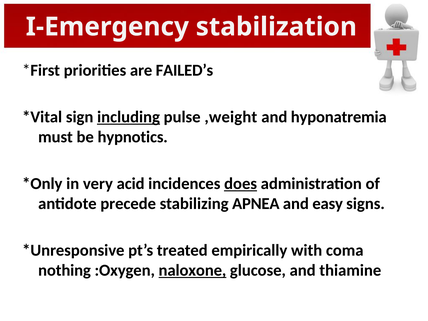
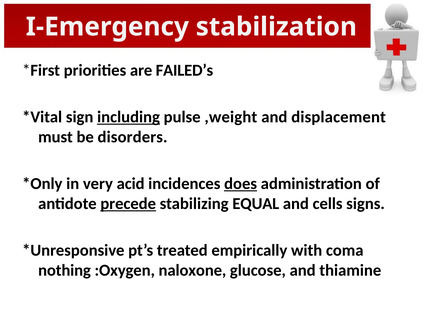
hyponatremia: hyponatremia -> displacement
hypnotics: hypnotics -> disorders
precede underline: none -> present
APNEA: APNEA -> EQUAL
easy: easy -> cells
naloxone underline: present -> none
